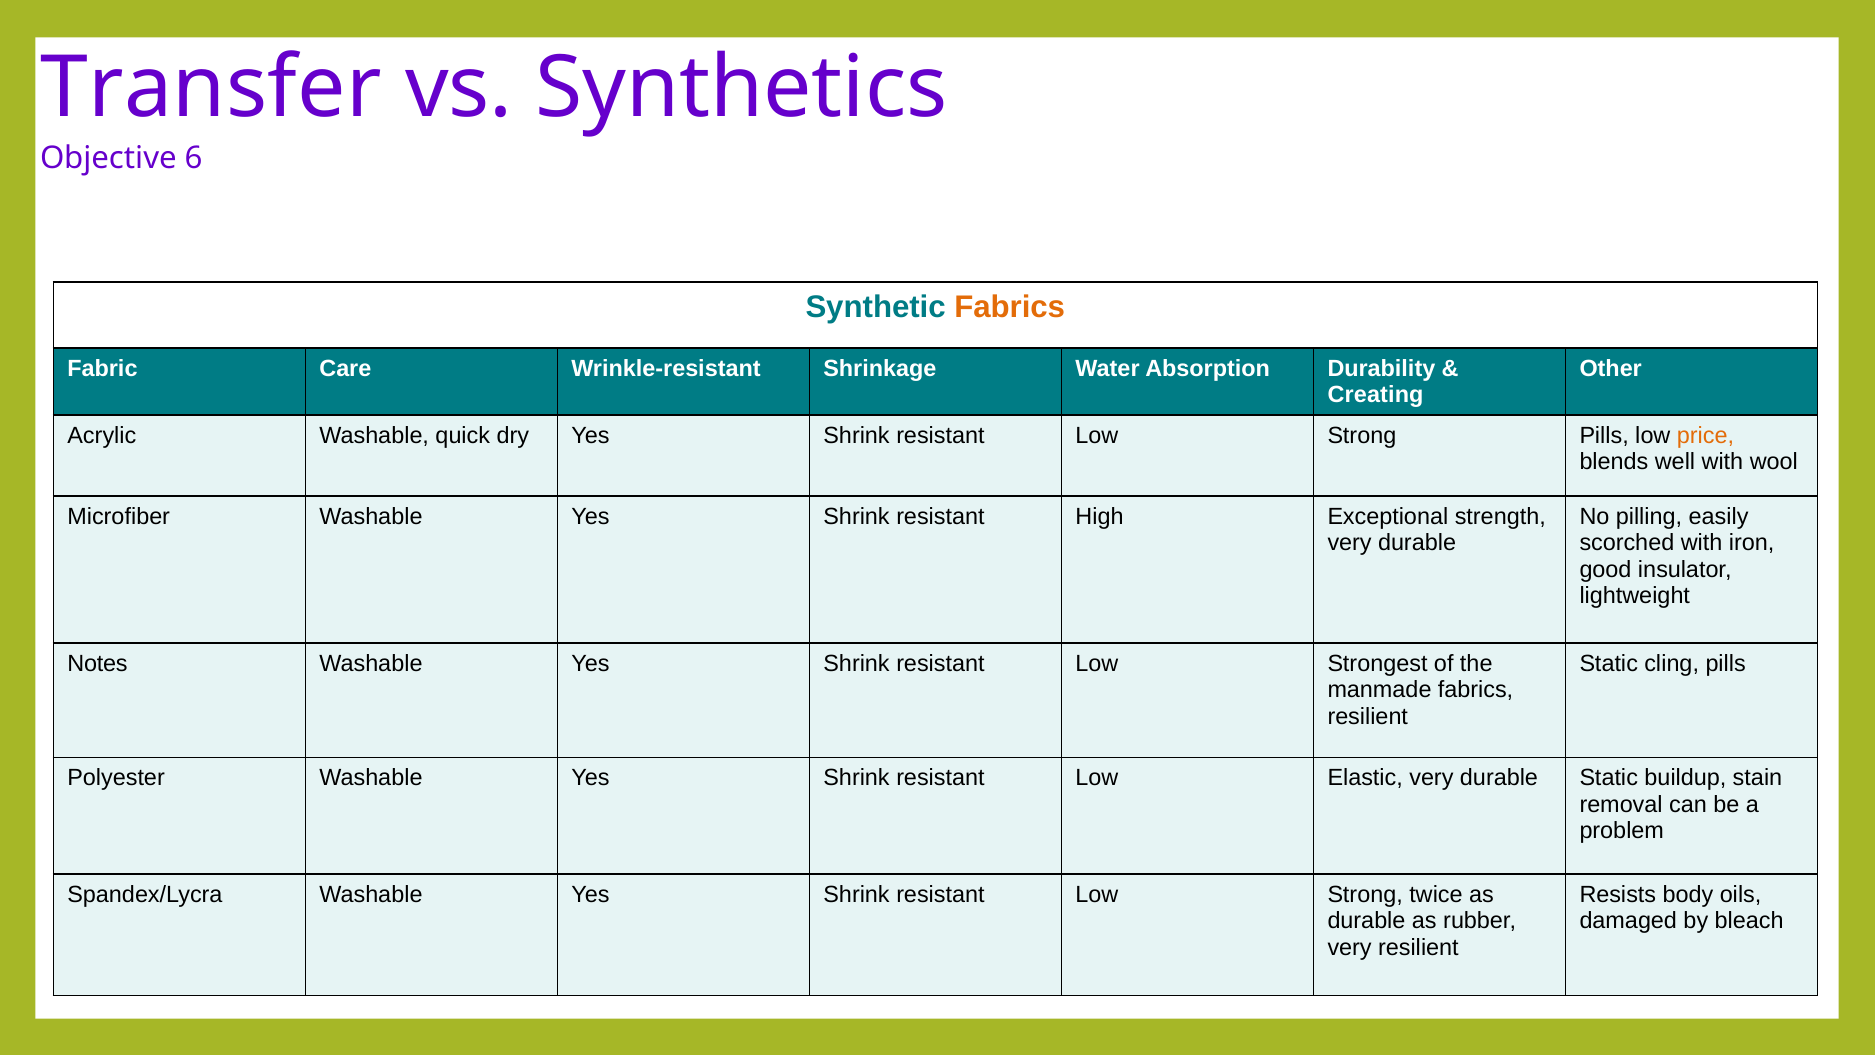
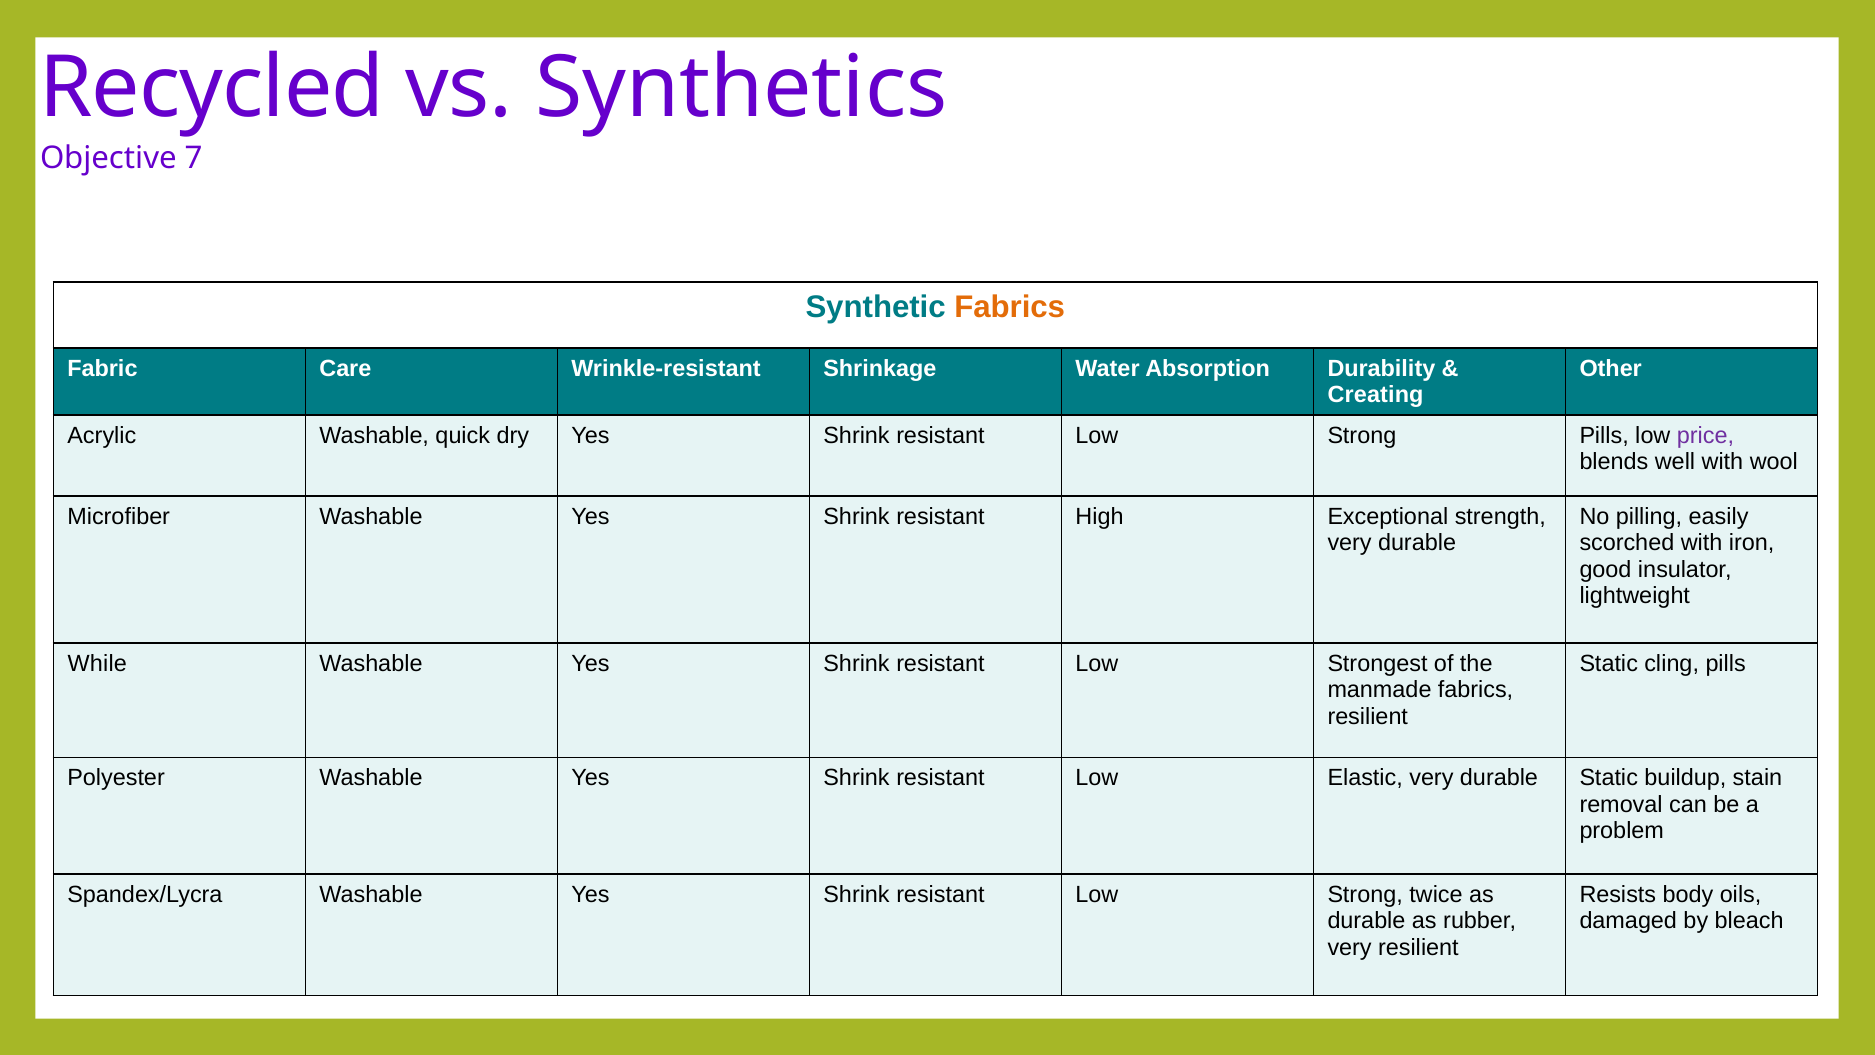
Transfer: Transfer -> Recycled
6: 6 -> 7
price colour: orange -> purple
Notes: Notes -> While
